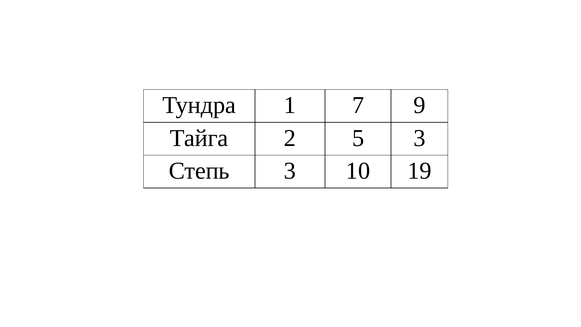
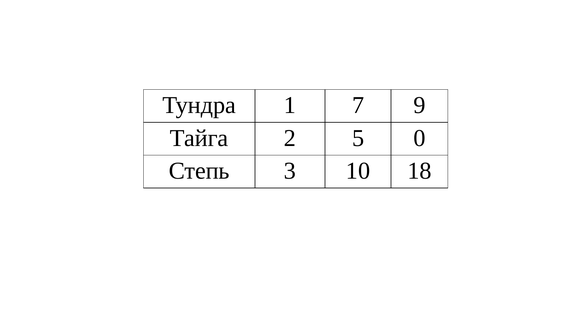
5 3: 3 -> 0
19: 19 -> 18
